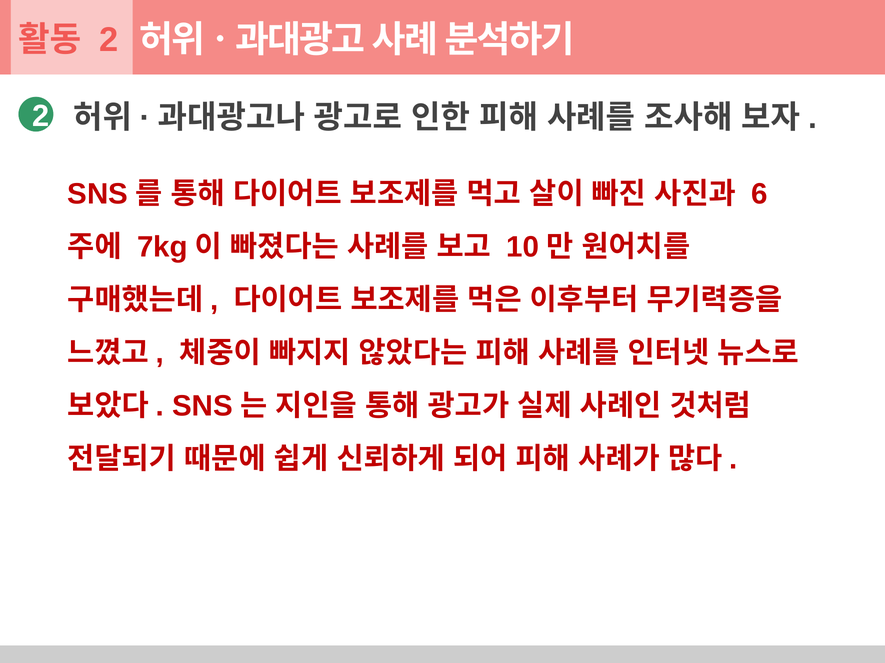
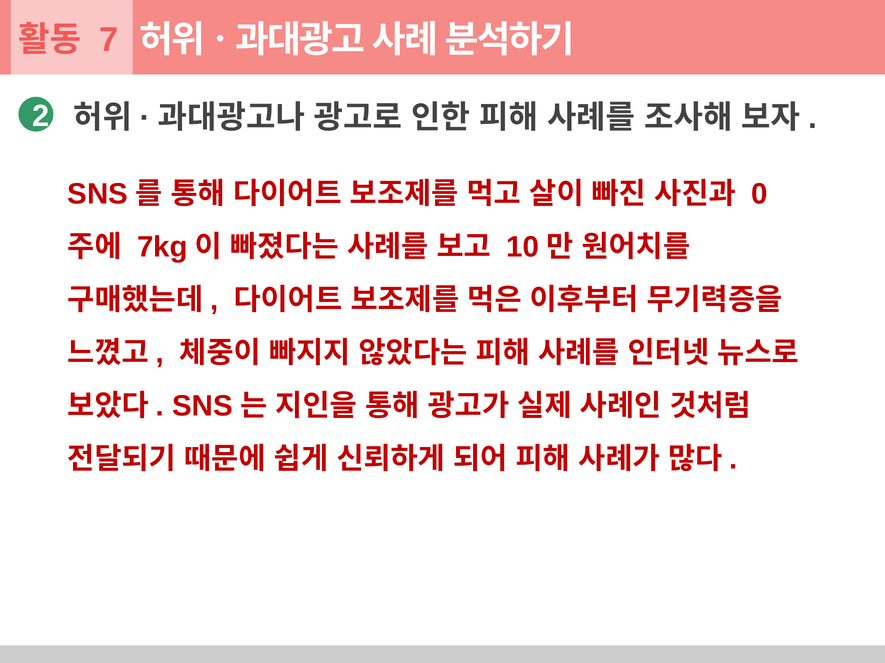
2 at (109, 40): 2 -> 7
6: 6 -> 0
